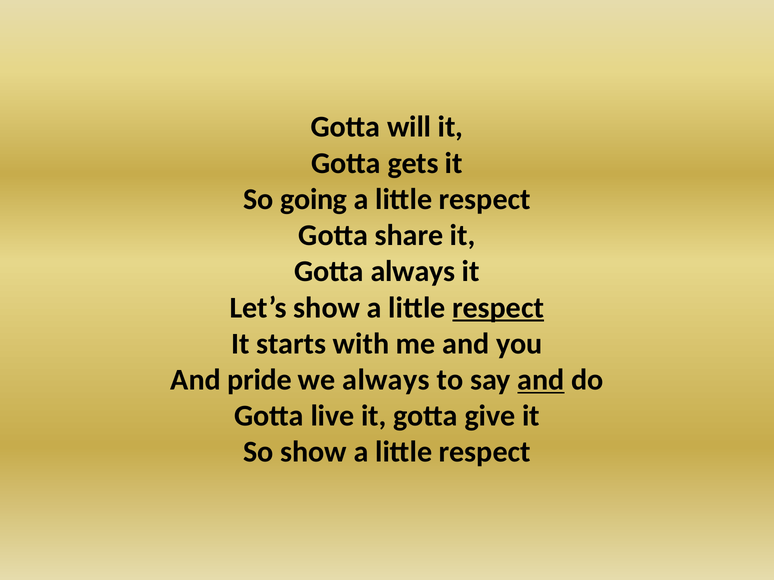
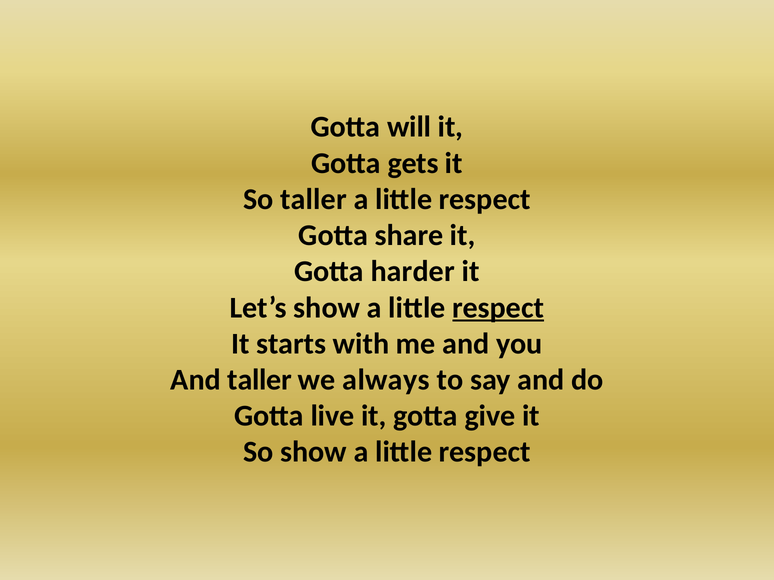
So going: going -> taller
Gotta always: always -> harder
And pride: pride -> taller
and at (541, 380) underline: present -> none
